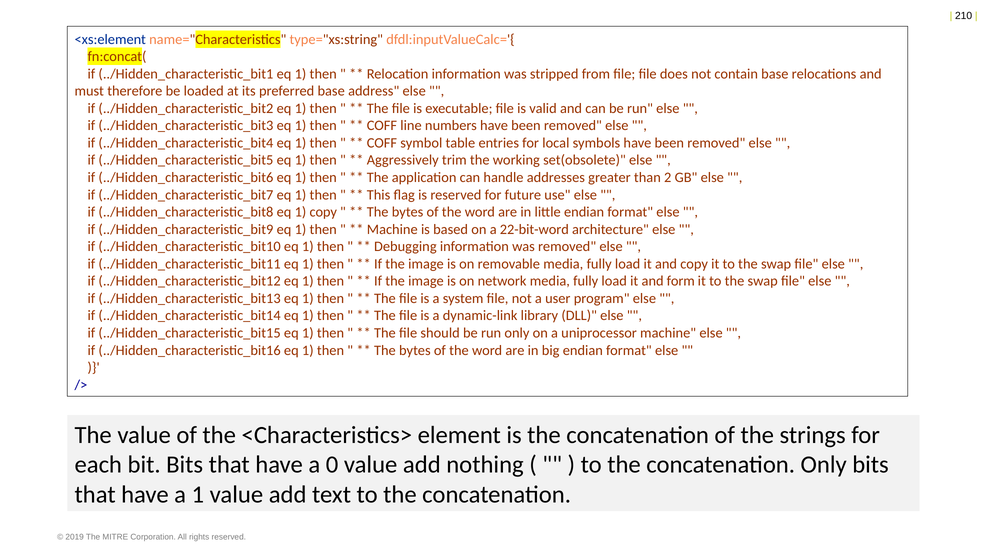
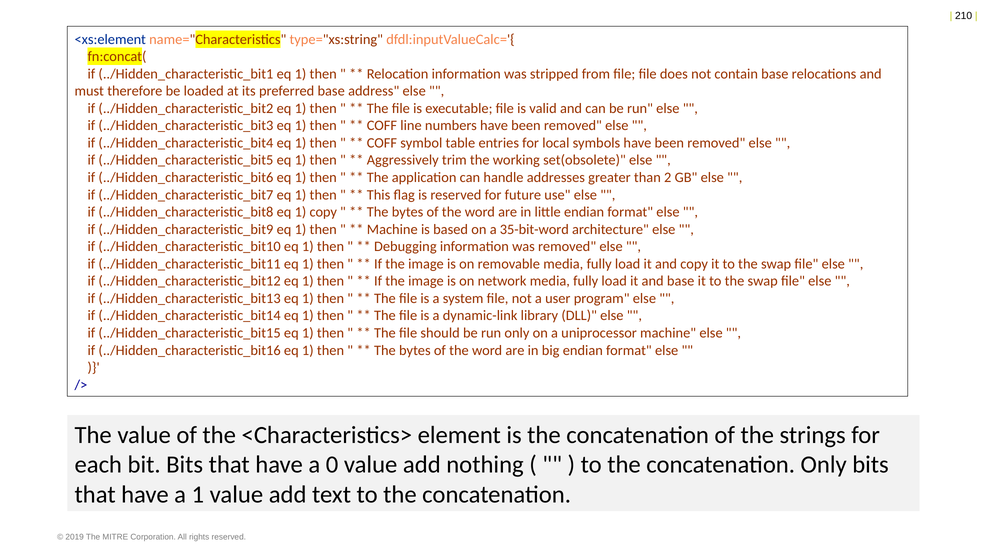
22-bit-word: 22-bit-word -> 35-bit-word
and form: form -> base
